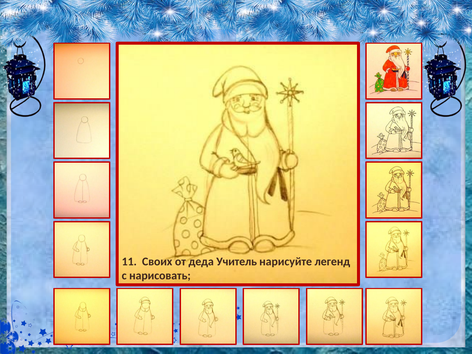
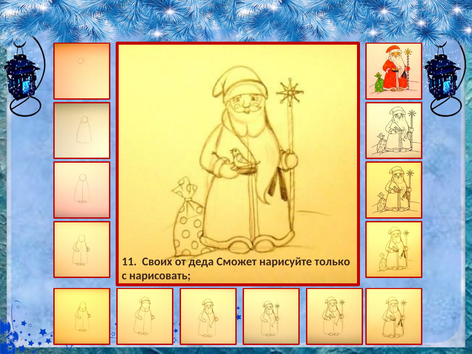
Учитель: Учитель -> Сможет
легенд: легенд -> только
